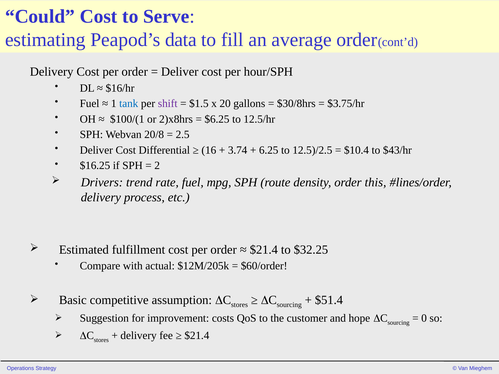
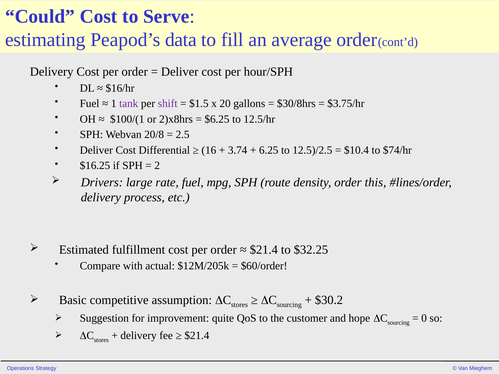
tank colour: blue -> purple
$43/hr: $43/hr -> $74/hr
trend: trend -> large
$51.4: $51.4 -> $30.2
costs: costs -> quite
